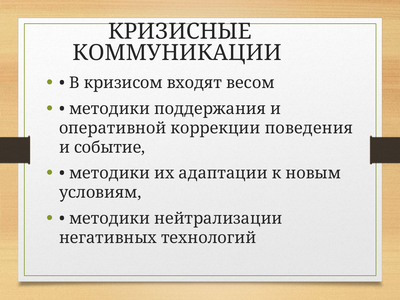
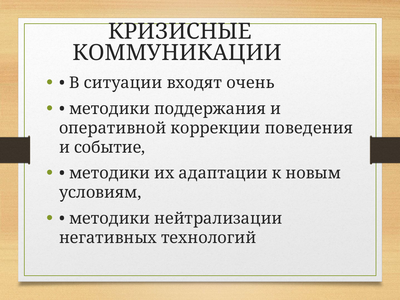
кризисом: кризисом -> ситуации
весом: весом -> очень
